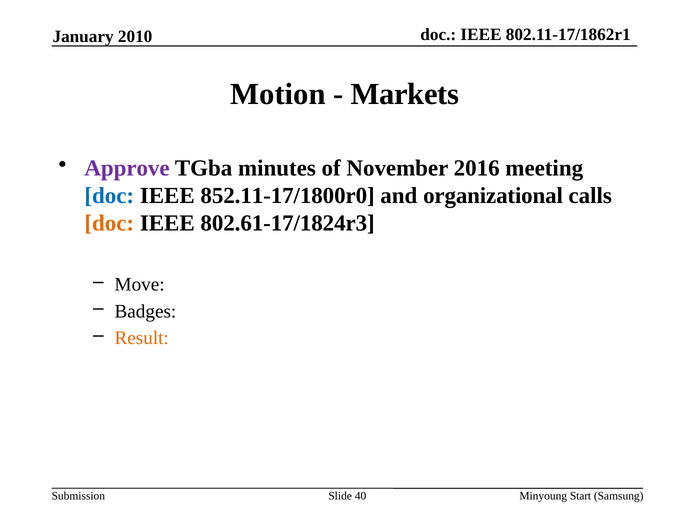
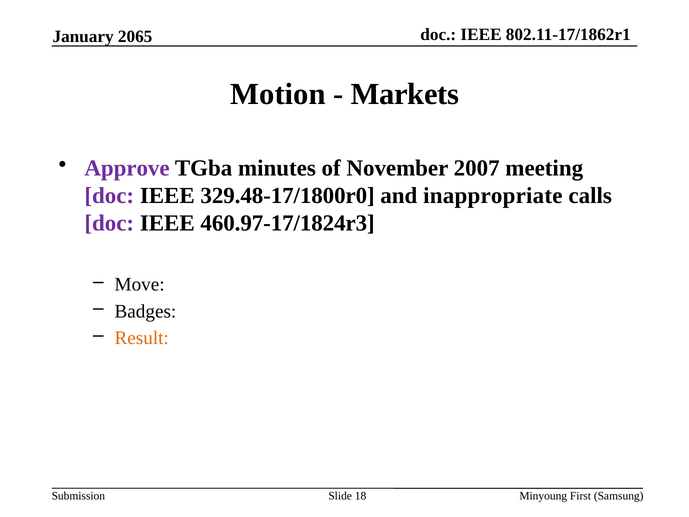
2010: 2010 -> 2065
2016: 2016 -> 2007
doc at (109, 196) colour: blue -> purple
852.11-17/1800r0: 852.11-17/1800r0 -> 329.48-17/1800r0
organizational: organizational -> inappropriate
doc at (109, 223) colour: orange -> purple
802.61-17/1824r3: 802.61-17/1824r3 -> 460.97-17/1824r3
40: 40 -> 18
Start: Start -> First
